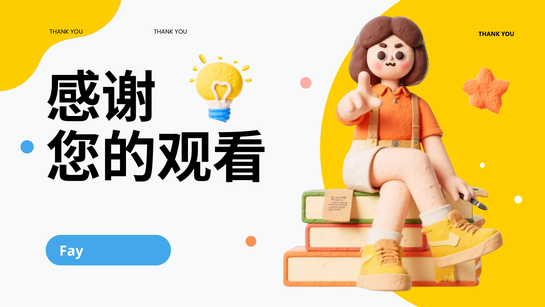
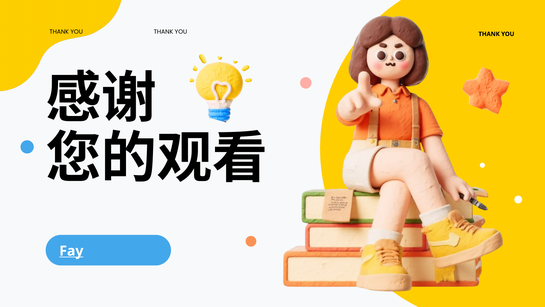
Fay underline: none -> present
